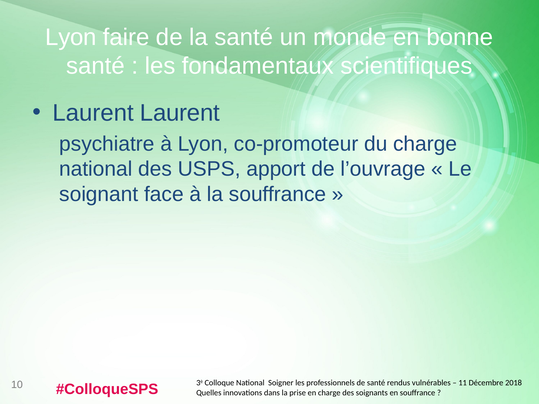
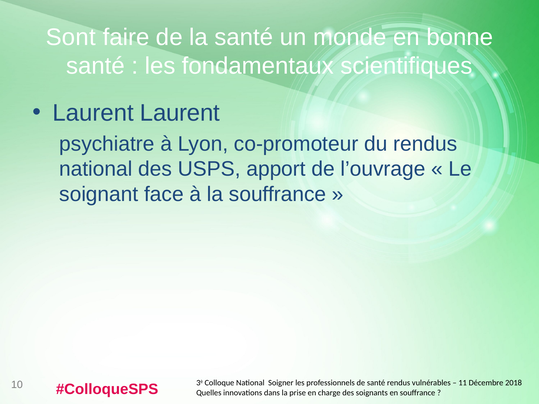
Lyon at (71, 37): Lyon -> Sont
du charge: charge -> rendus
